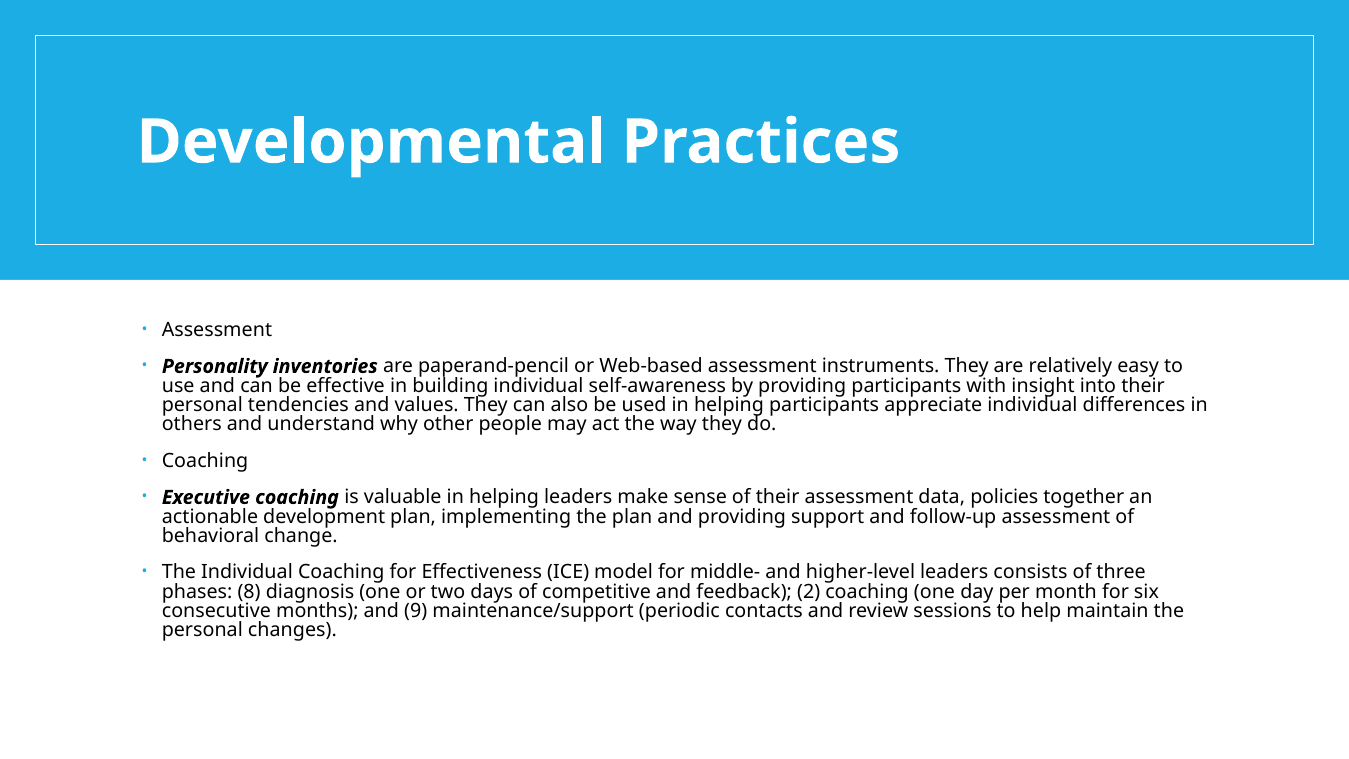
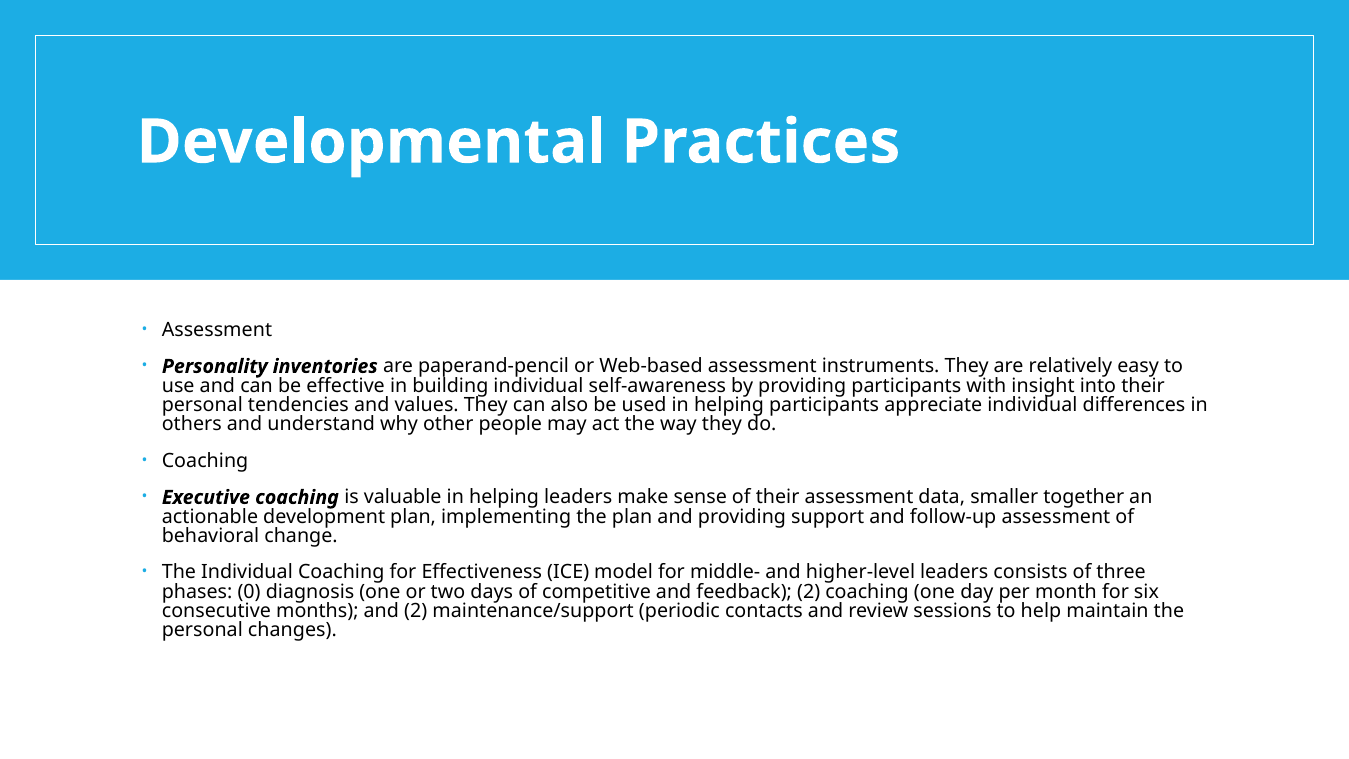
policies: policies -> smaller
8: 8 -> 0
and 9: 9 -> 2
